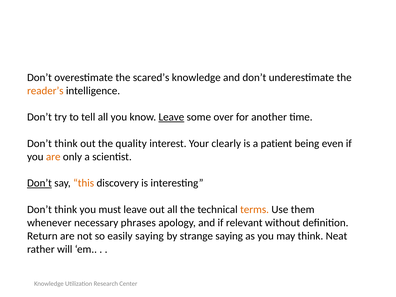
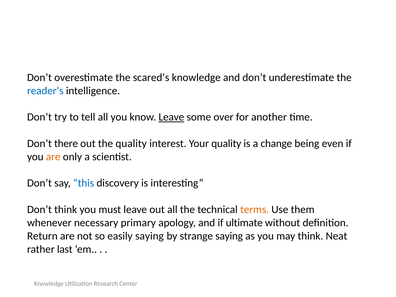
reader’s colour: orange -> blue
think at (66, 143): think -> there
Your clearly: clearly -> quality
patient: patient -> change
Don’t at (39, 183) underline: present -> none
this colour: orange -> blue
phrases: phrases -> primary
relevant: relevant -> ultimate
will: will -> last
